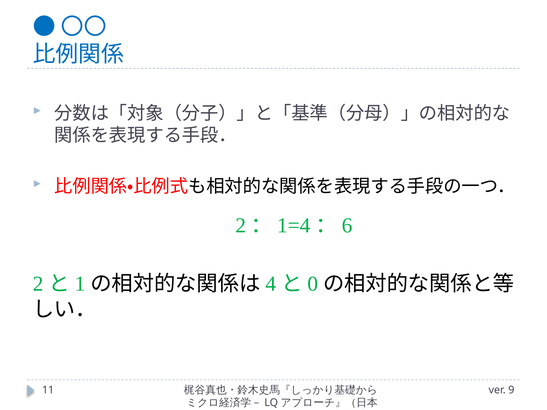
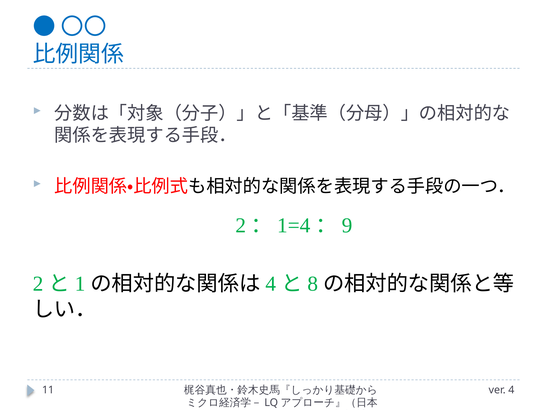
6: 6 -> 9
0: 0 -> 8
ver 9: 9 -> 4
